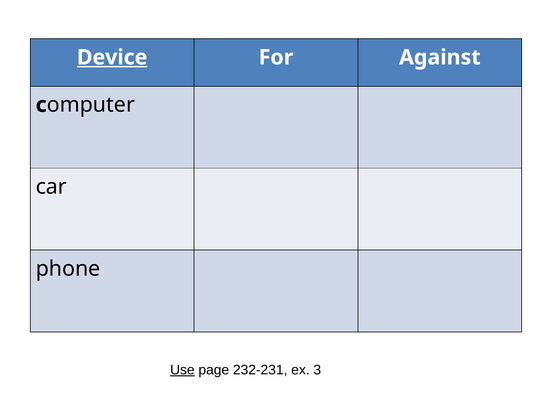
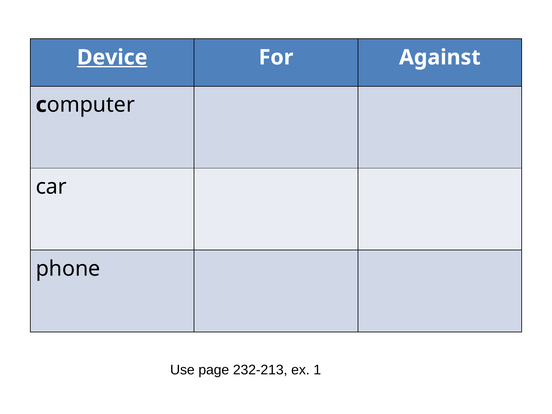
Use underline: present -> none
232-231: 232-231 -> 232-213
3: 3 -> 1
